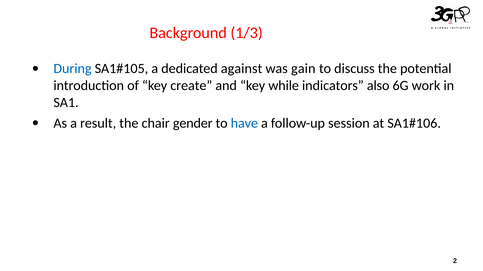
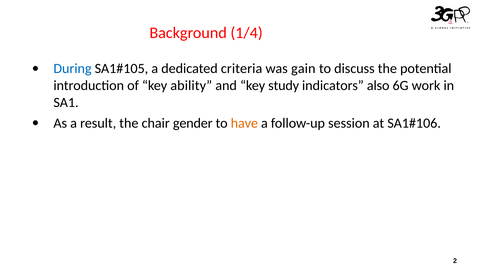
1/3: 1/3 -> 1/4
against: against -> criteria
create: create -> ability
while: while -> study
have colour: blue -> orange
